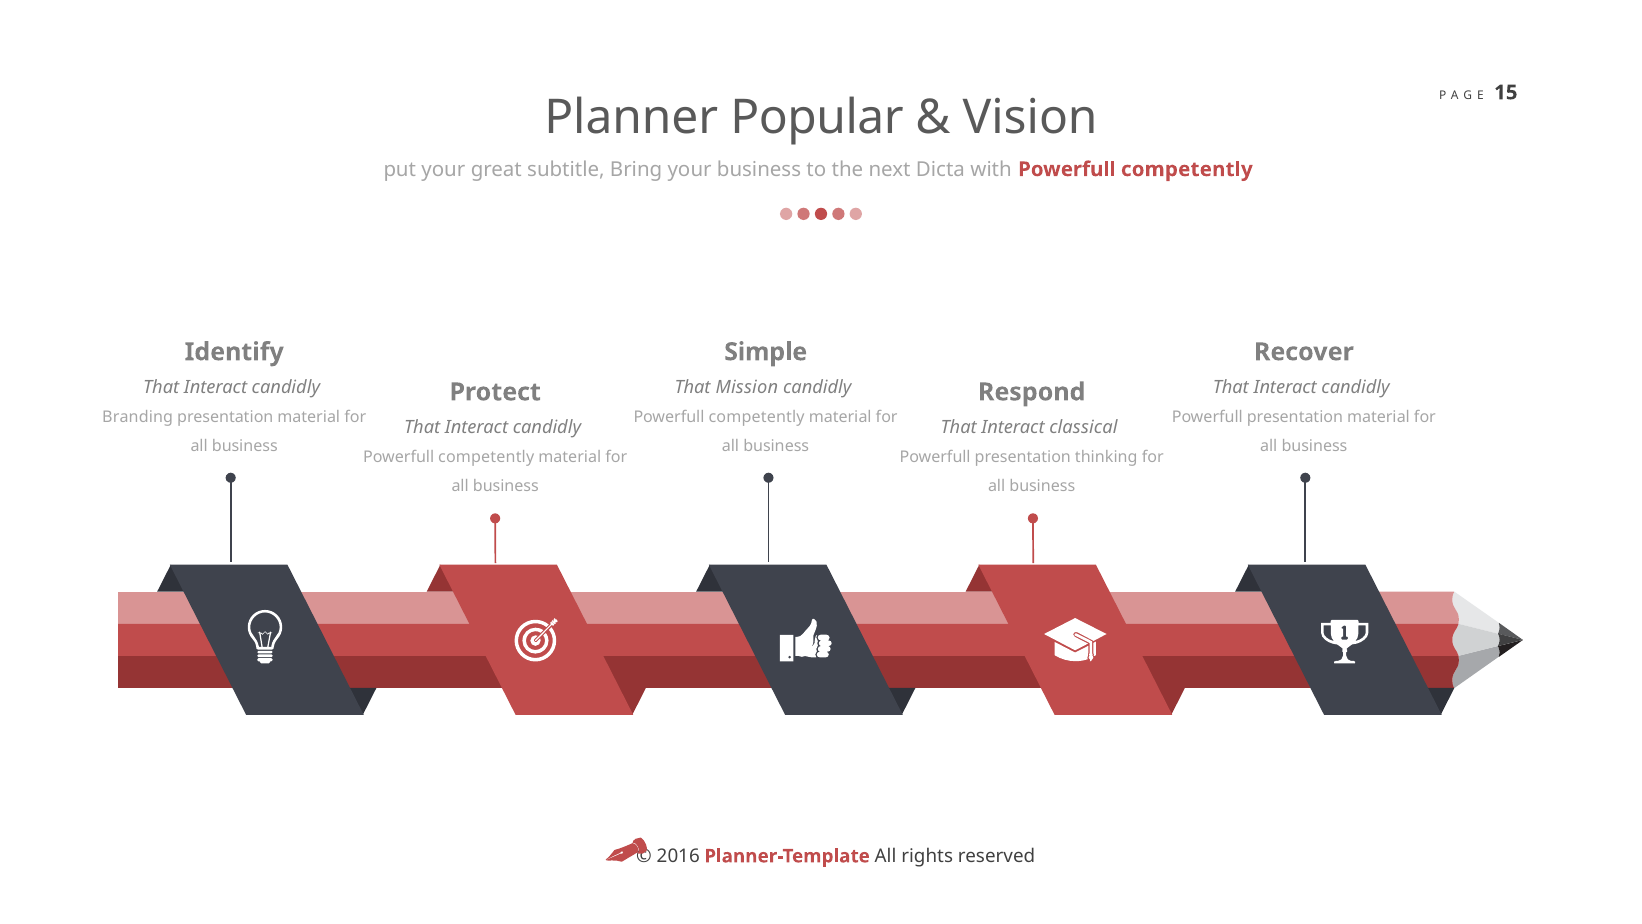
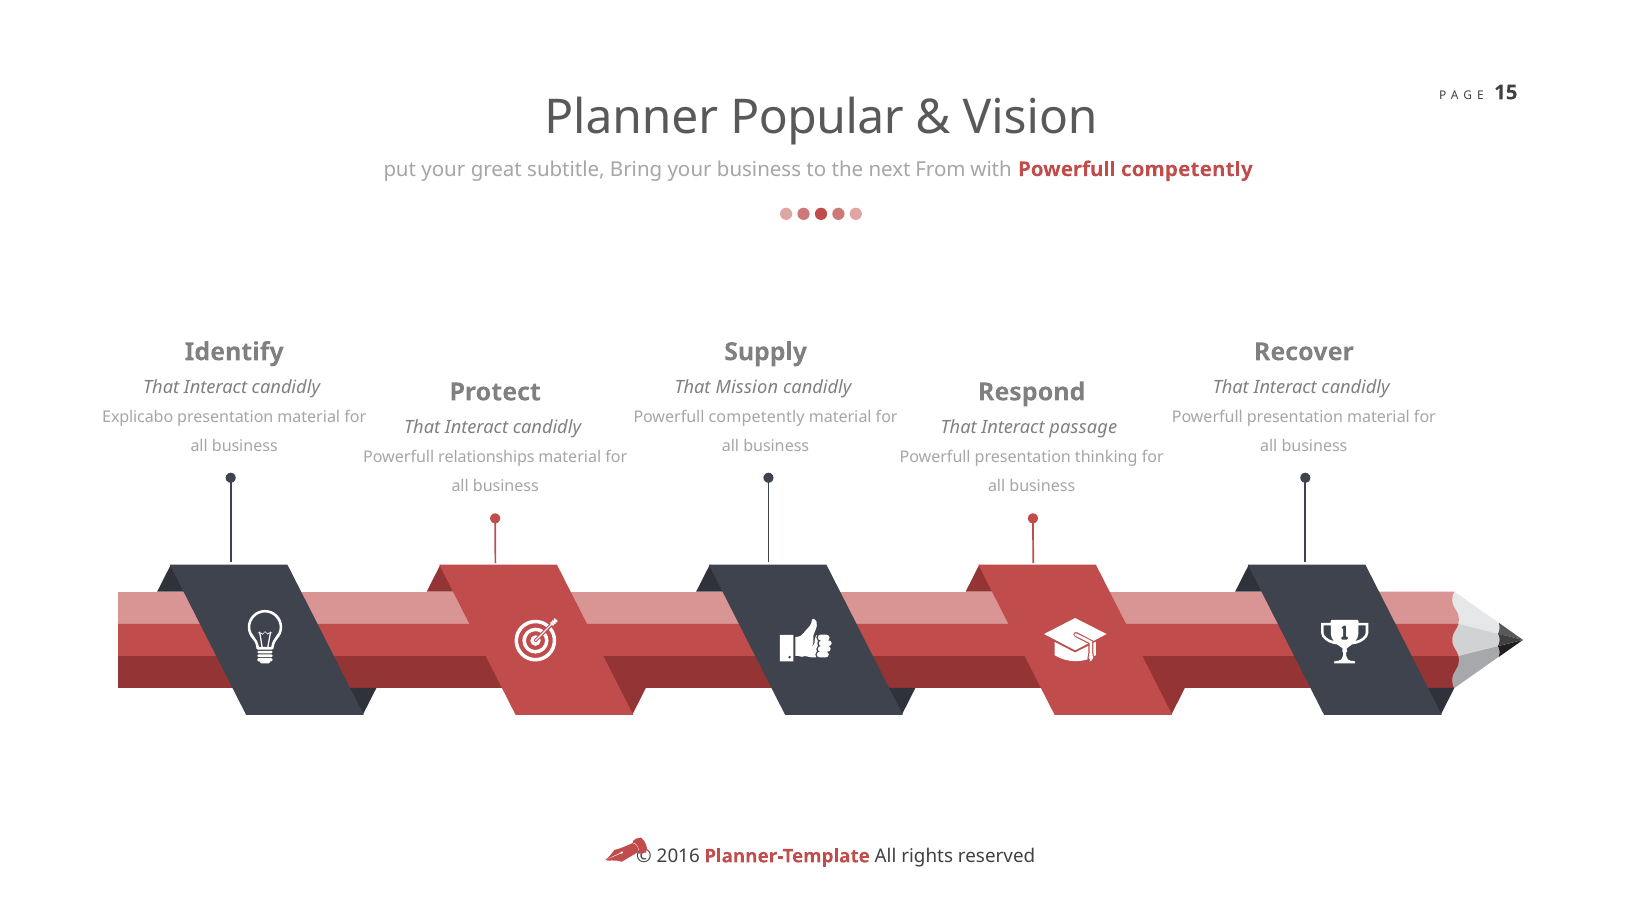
Dicta: Dicta -> From
Simple: Simple -> Supply
Branding: Branding -> Explicabo
classical: classical -> passage
competently at (486, 457): competently -> relationships
